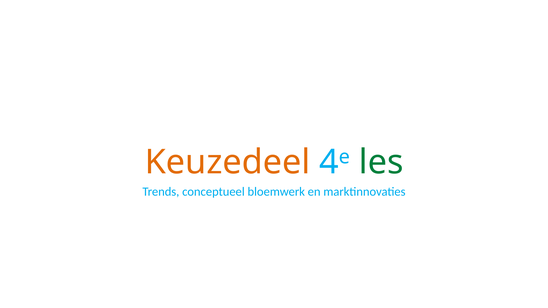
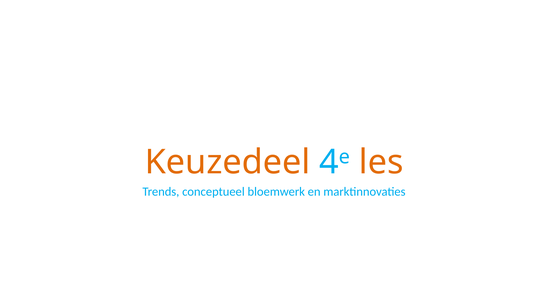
les colour: green -> orange
